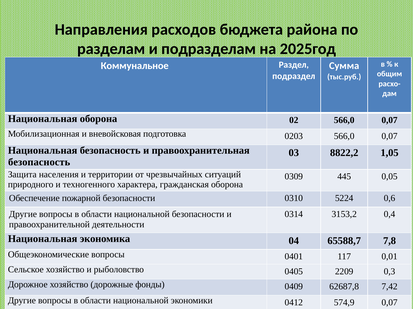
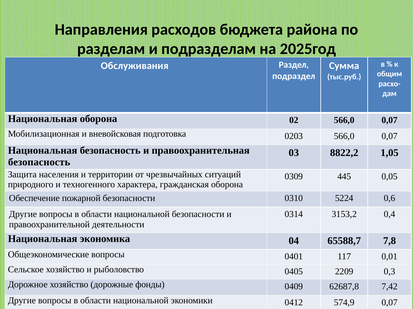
Коммунальное: Коммунальное -> Обслуживания
